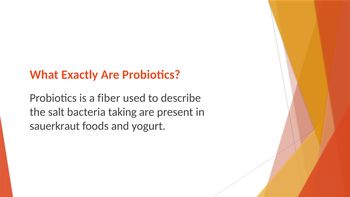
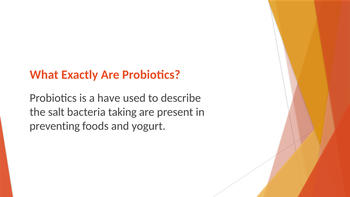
fiber: fiber -> have
sauerkraut: sauerkraut -> preventing
